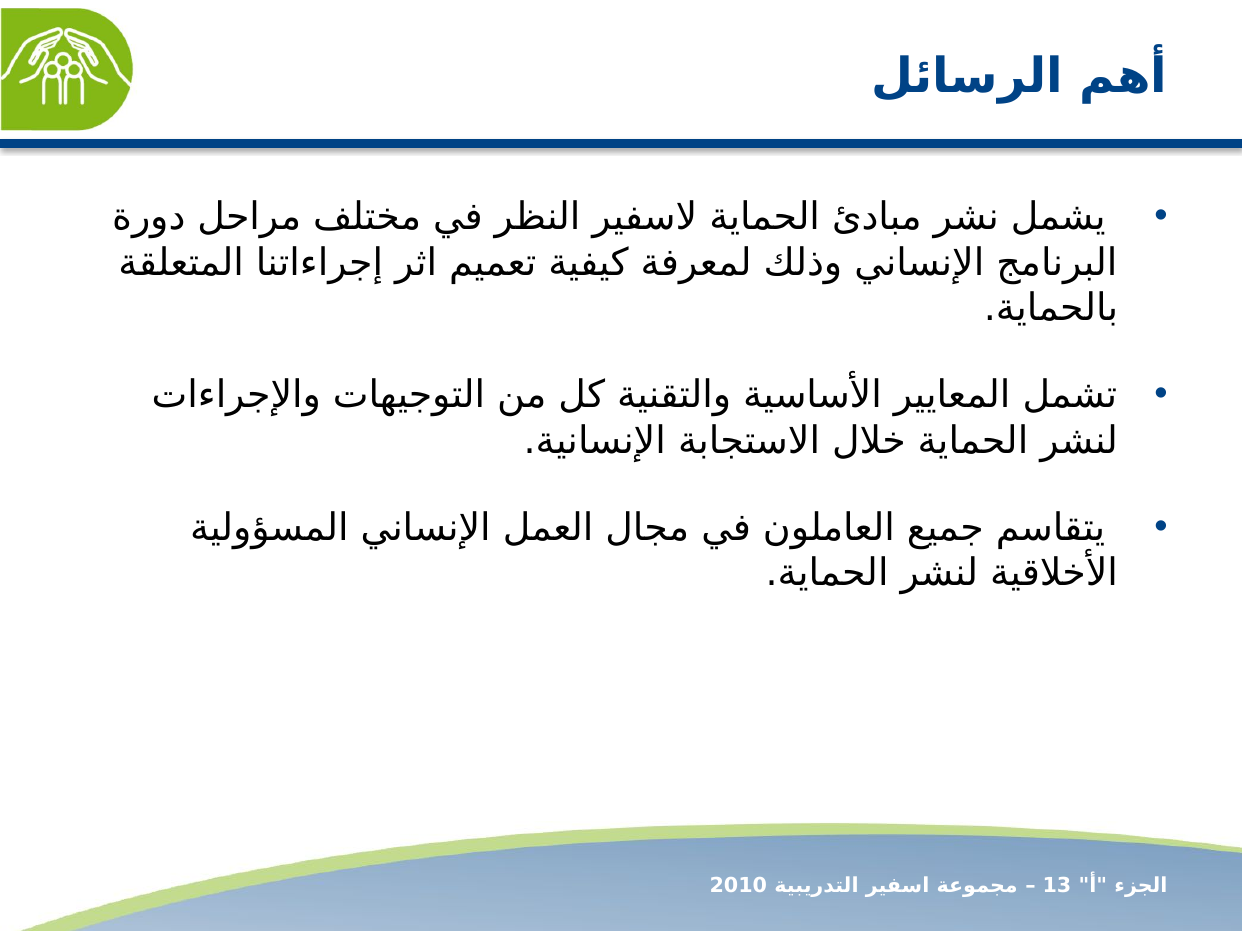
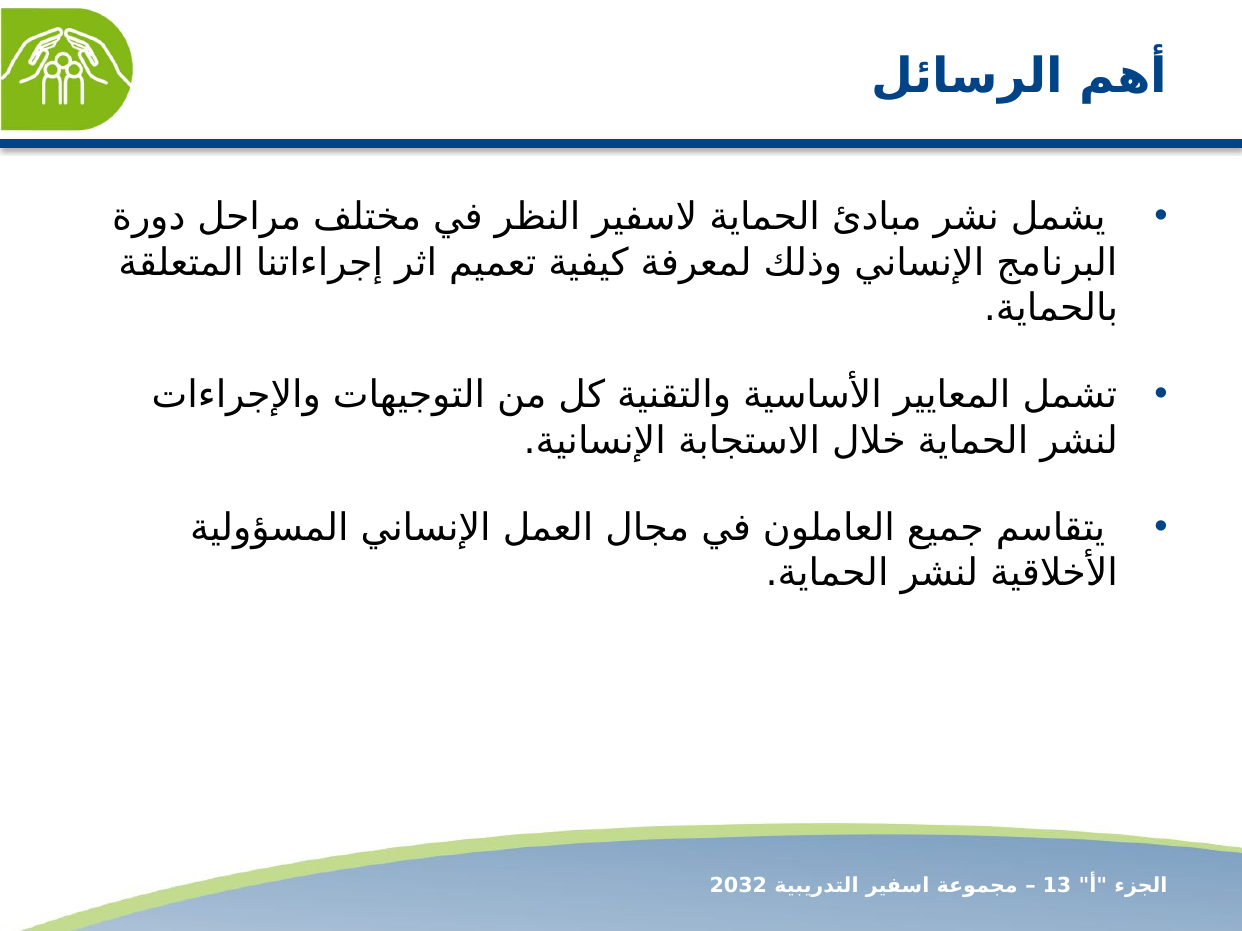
2010: 2010 -> 2032
